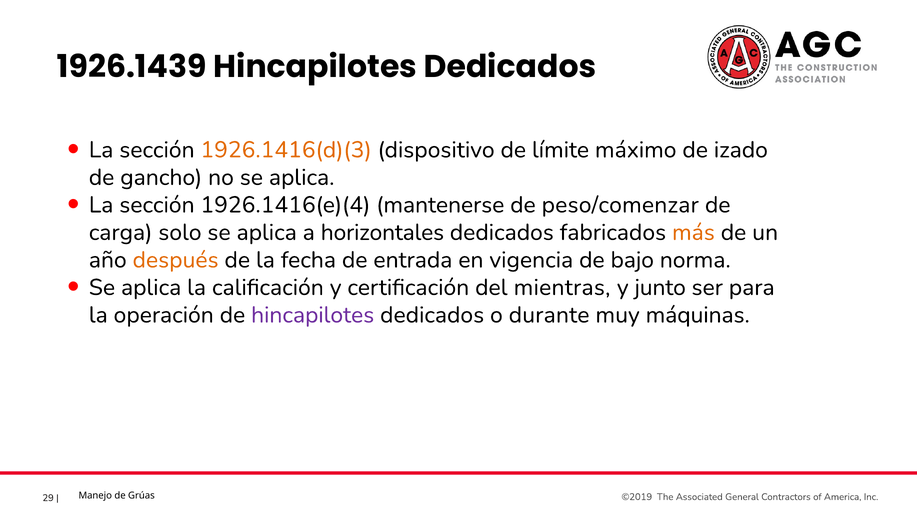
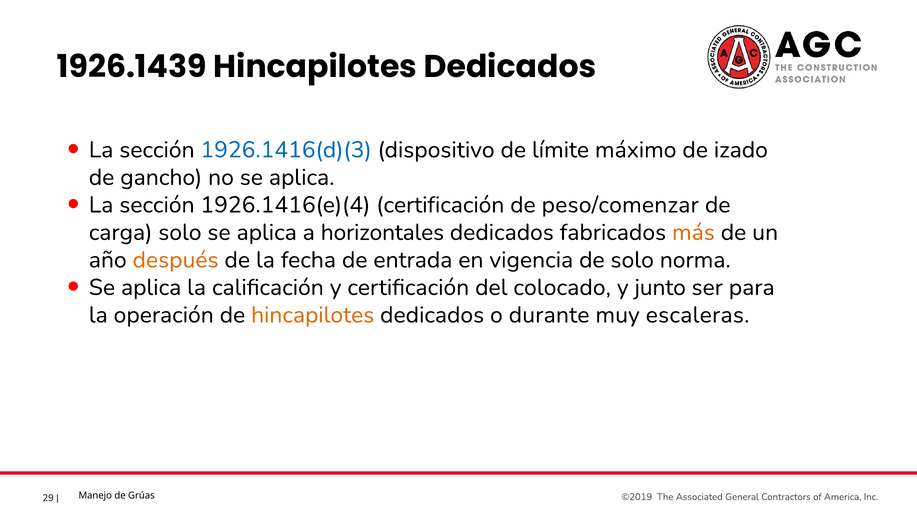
1926.1416(d)(3 colour: orange -> blue
1926.1416(e)(4 mantenerse: mantenerse -> certificación
de bajo: bajo -> solo
mientras: mientras -> colocado
hincapilotes at (313, 315) colour: purple -> orange
máquinas: máquinas -> escaleras
